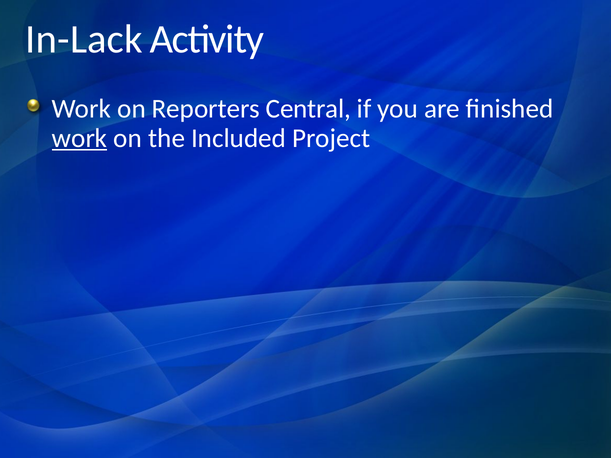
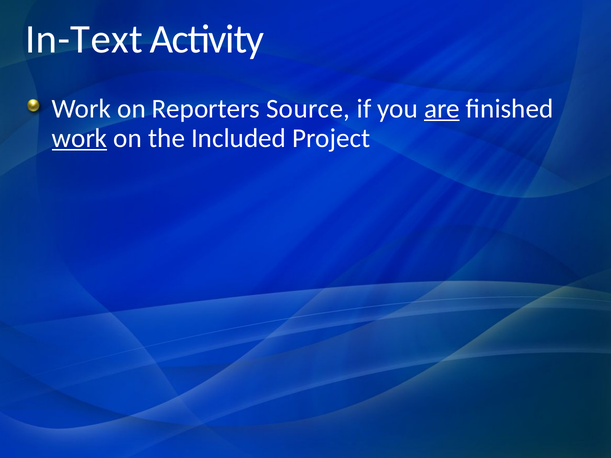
In-Lack: In-Lack -> In-Text
Central: Central -> Source
are underline: none -> present
